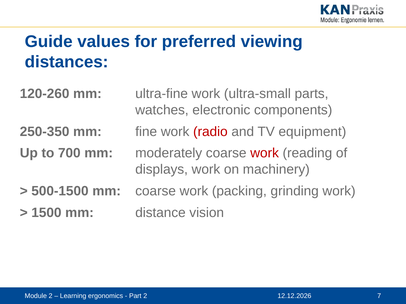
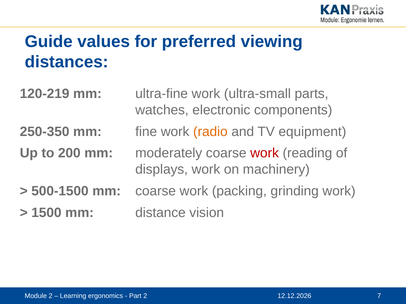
120-260: 120-260 -> 120-219
radio colour: red -> orange
700: 700 -> 200
